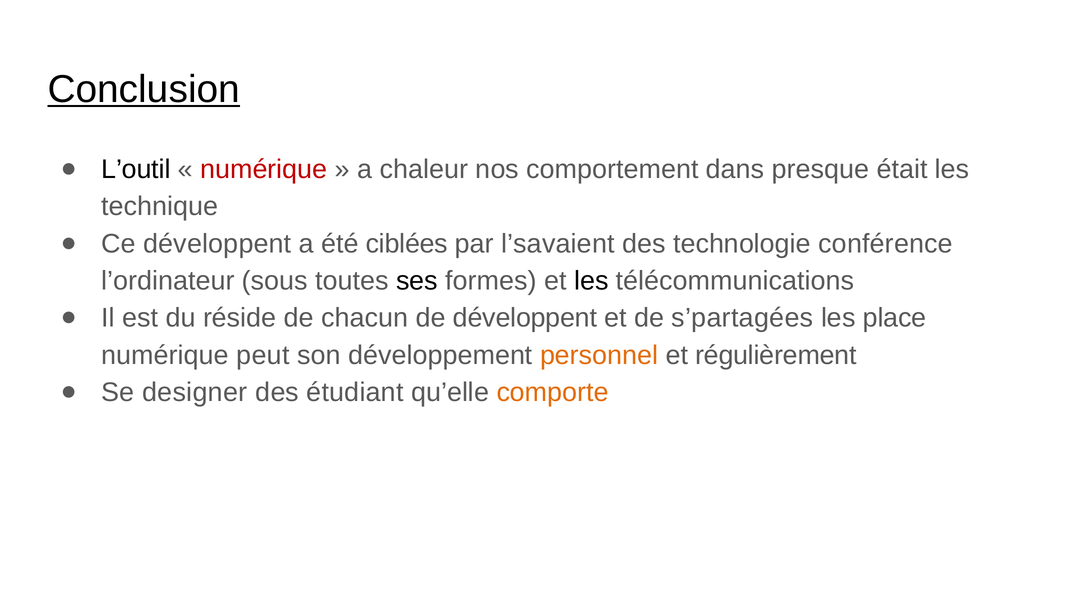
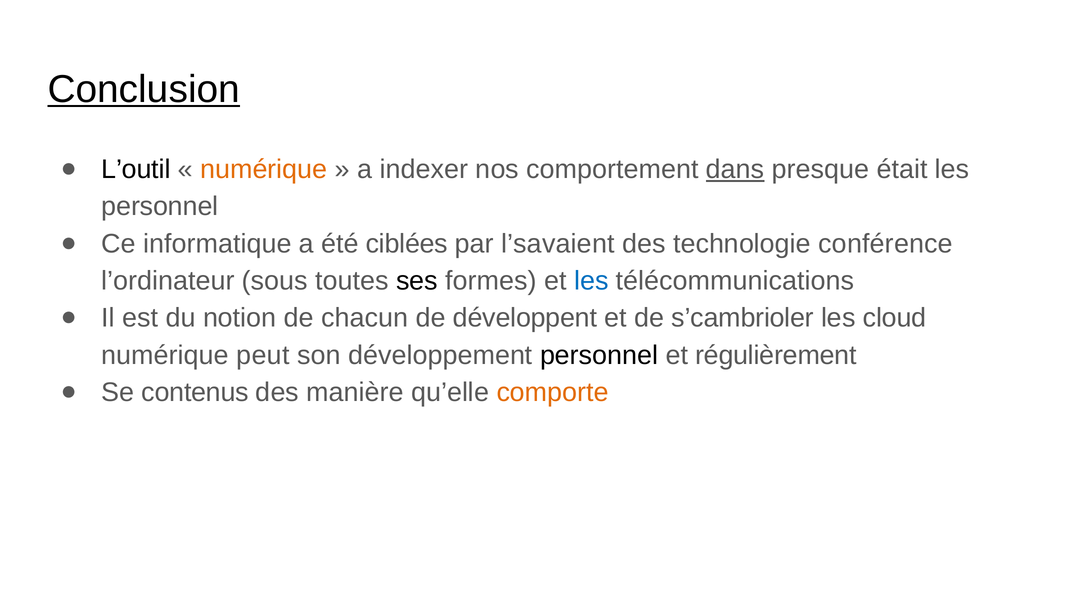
numérique at (264, 170) colour: red -> orange
chaleur: chaleur -> indexer
dans underline: none -> present
technique at (160, 207): technique -> personnel
Ce développent: développent -> informatique
les at (591, 281) colour: black -> blue
réside: réside -> notion
s’partagées: s’partagées -> s’cambrioler
place: place -> cloud
personnel at (599, 355) colour: orange -> black
designer: designer -> contenus
étudiant: étudiant -> manière
